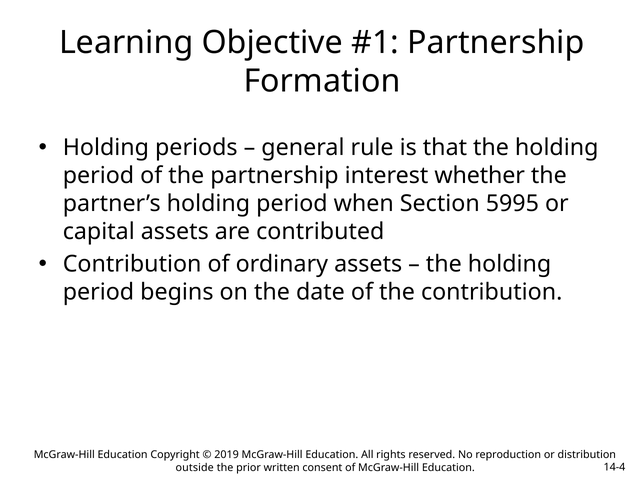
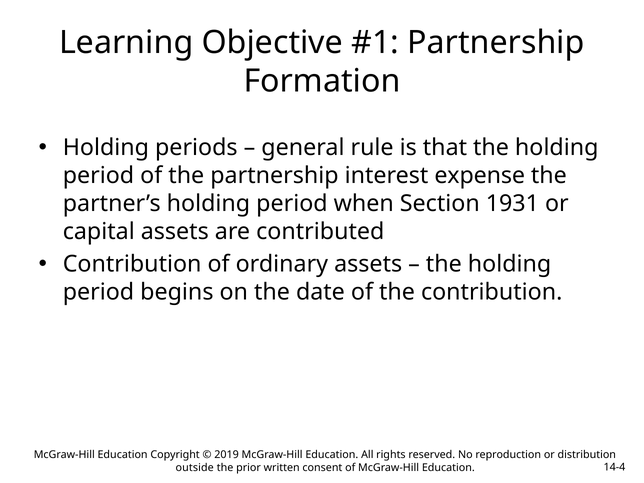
whether: whether -> expense
5995: 5995 -> 1931
